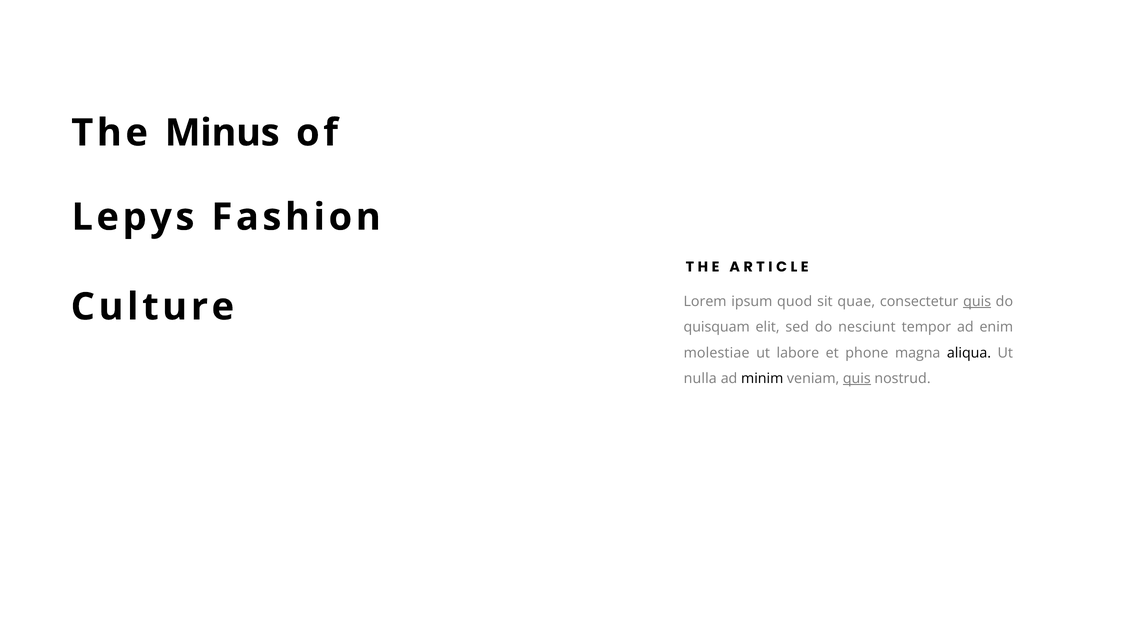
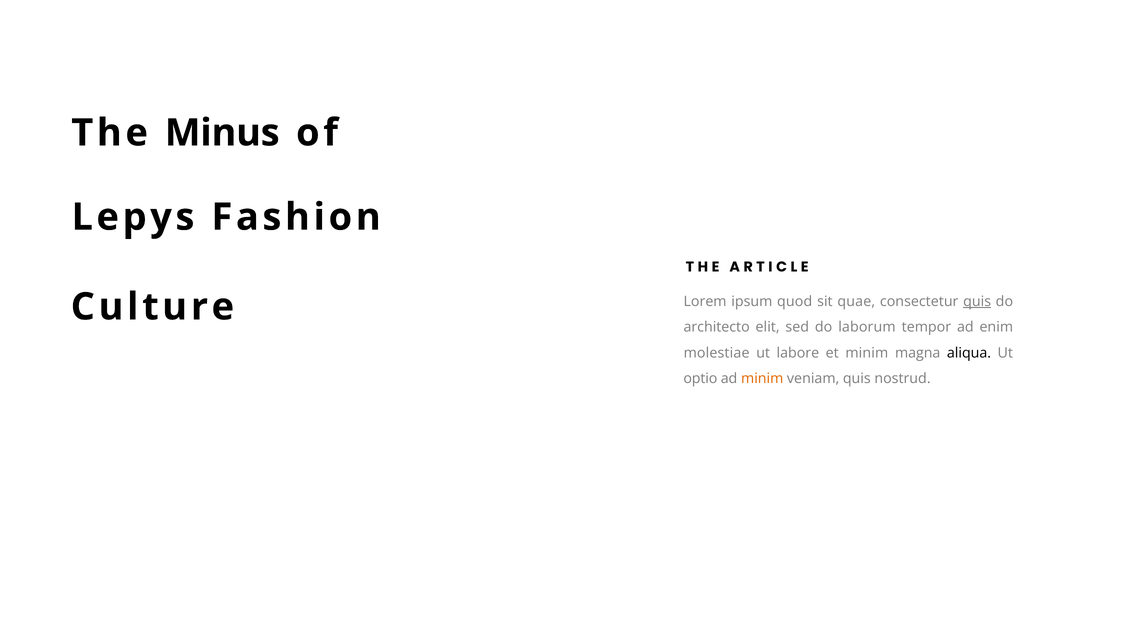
quisquam: quisquam -> architecto
nesciunt: nesciunt -> laborum
et phone: phone -> minim
nulla: nulla -> optio
minim at (762, 378) colour: black -> orange
quis at (857, 378) underline: present -> none
